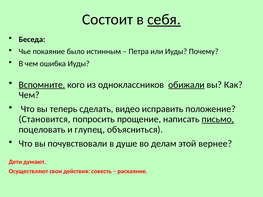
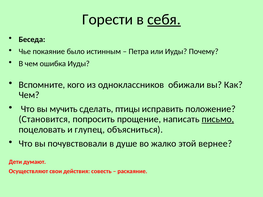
Состоит: Состоит -> Горести
Вспомните underline: present -> none
обижали underline: present -> none
теперь: теперь -> мучить
видео: видео -> птицы
делам: делам -> жалко
